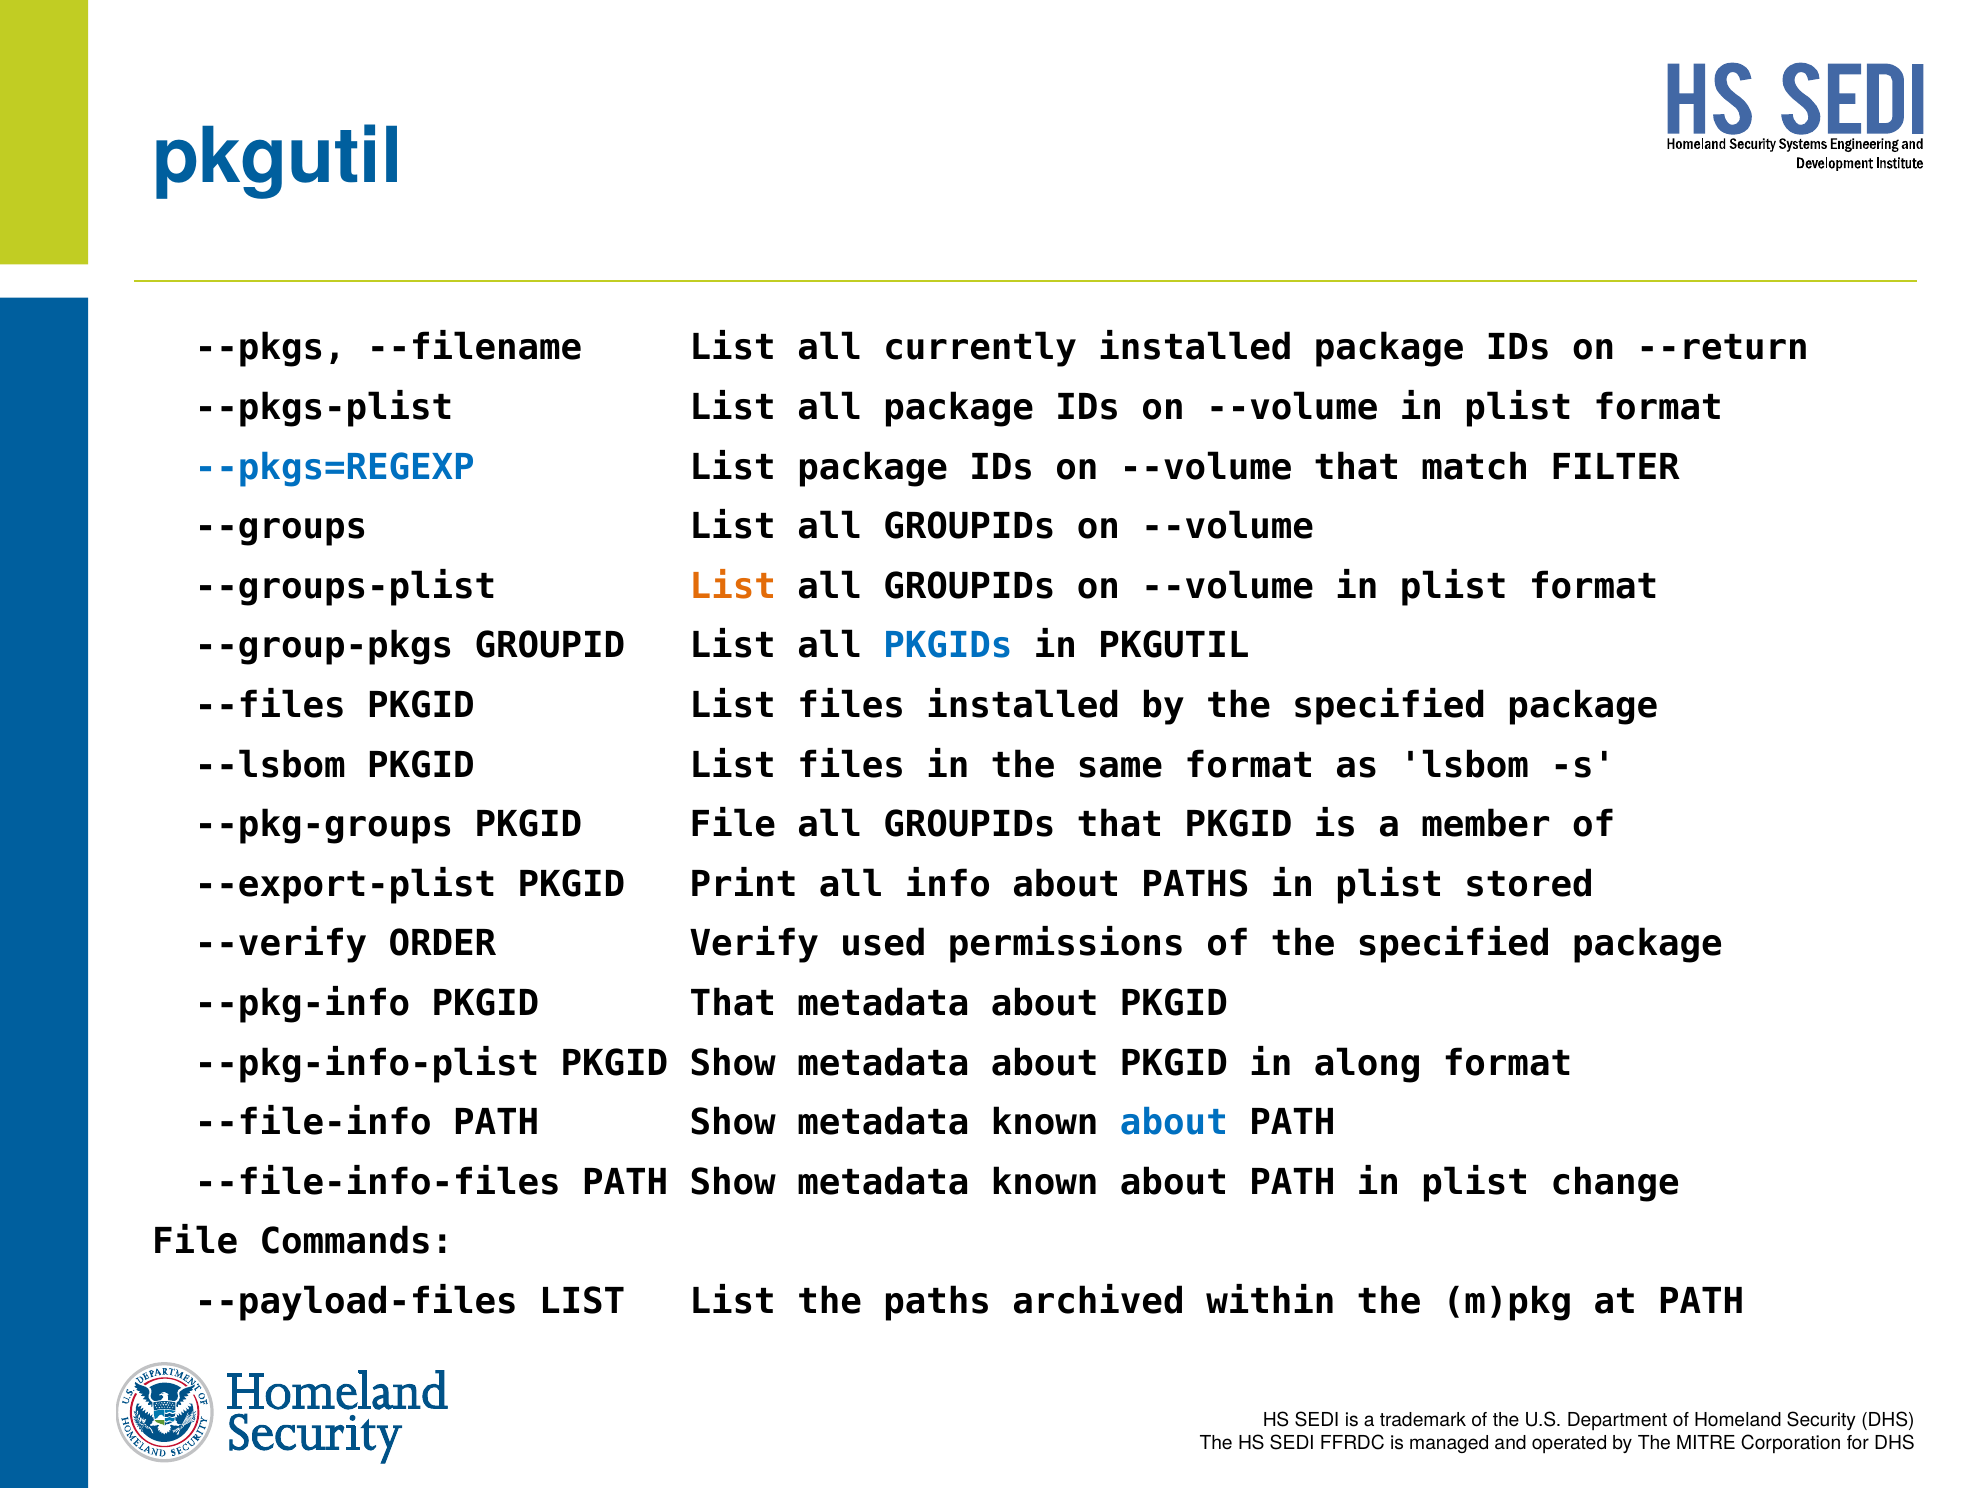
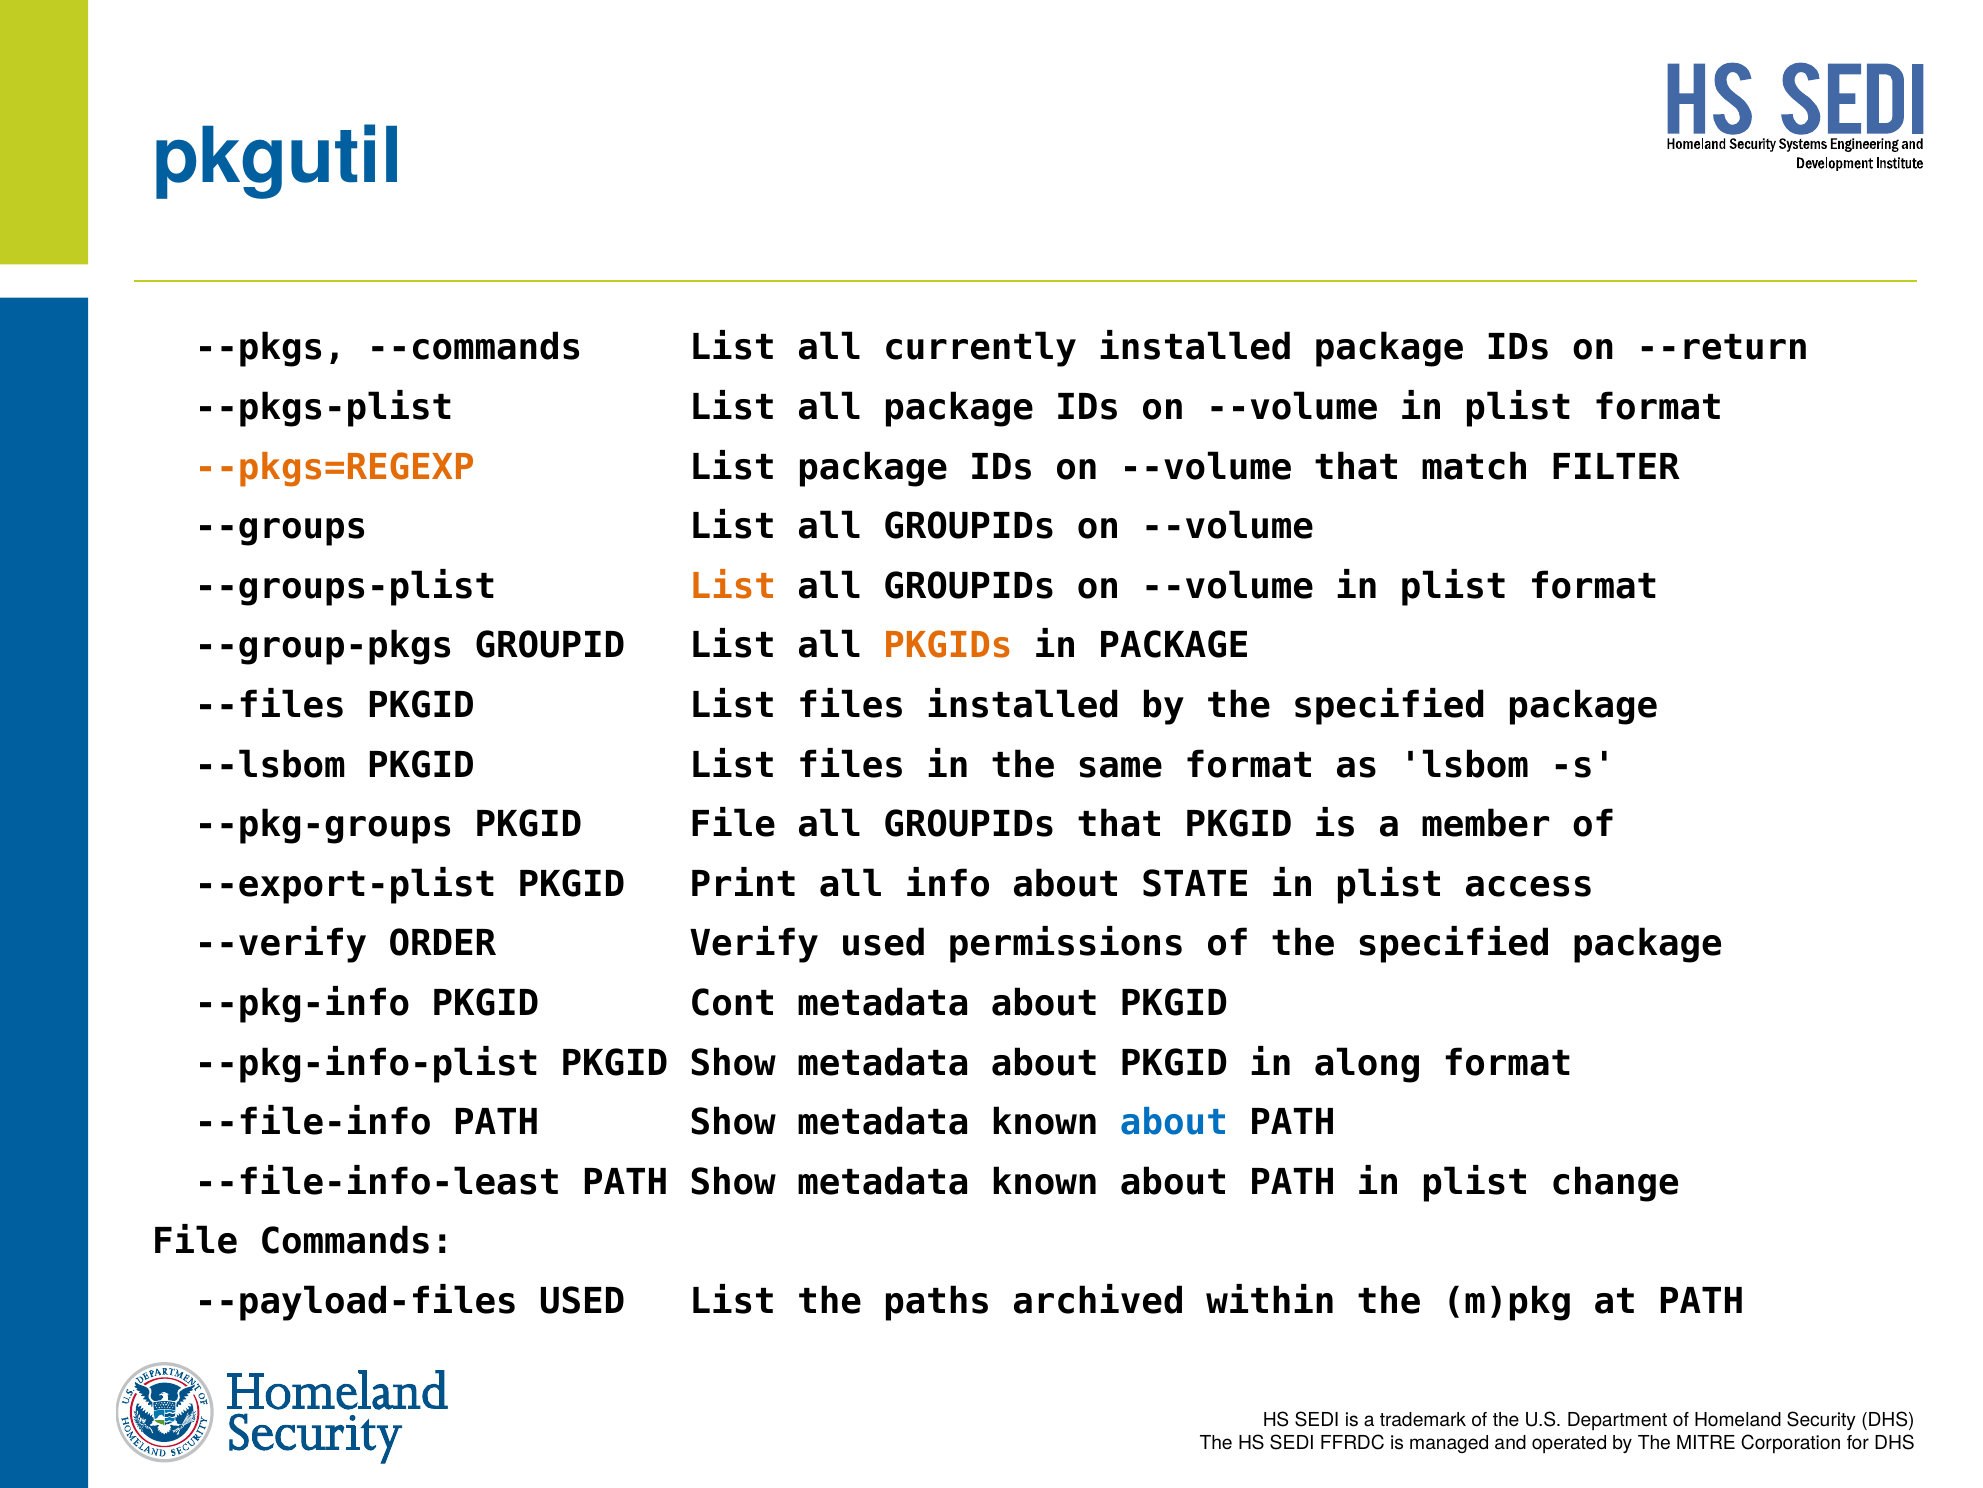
--filename: --filename -> --commands
--pkgs=REGEXP colour: blue -> orange
PKGIDs colour: blue -> orange
in PKGUTIL: PKGUTIL -> PACKAGE
about PATHS: PATHS -> STATE
stored: stored -> access
PKGID That: That -> Cont
--file-info-files: --file-info-files -> --file-info-least
--payload-files LIST: LIST -> USED
